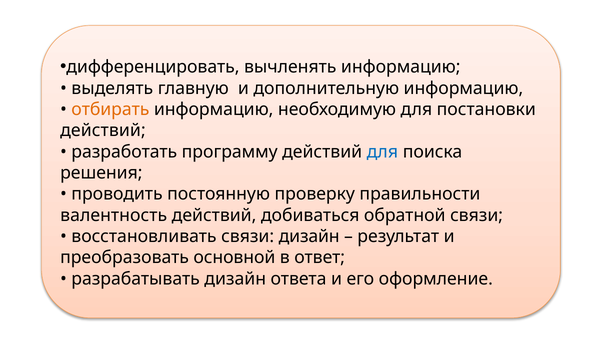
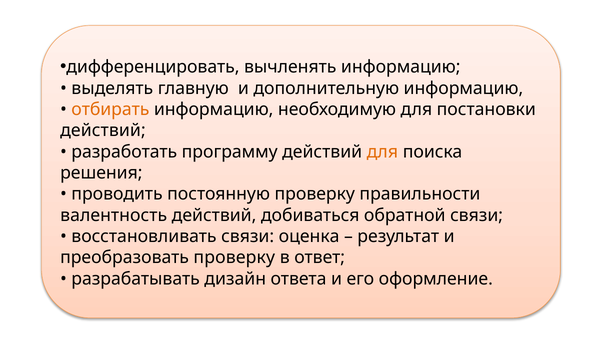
для at (382, 152) colour: blue -> orange
связи дизайн: дизайн -> оценка
преобразовать основной: основной -> проверку
